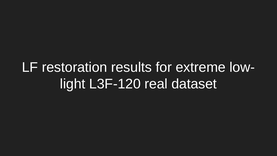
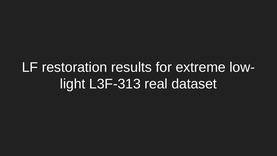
L3F-120: L3F-120 -> L3F-313
